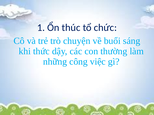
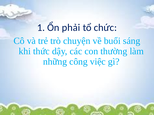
thúc: thúc -> phải
